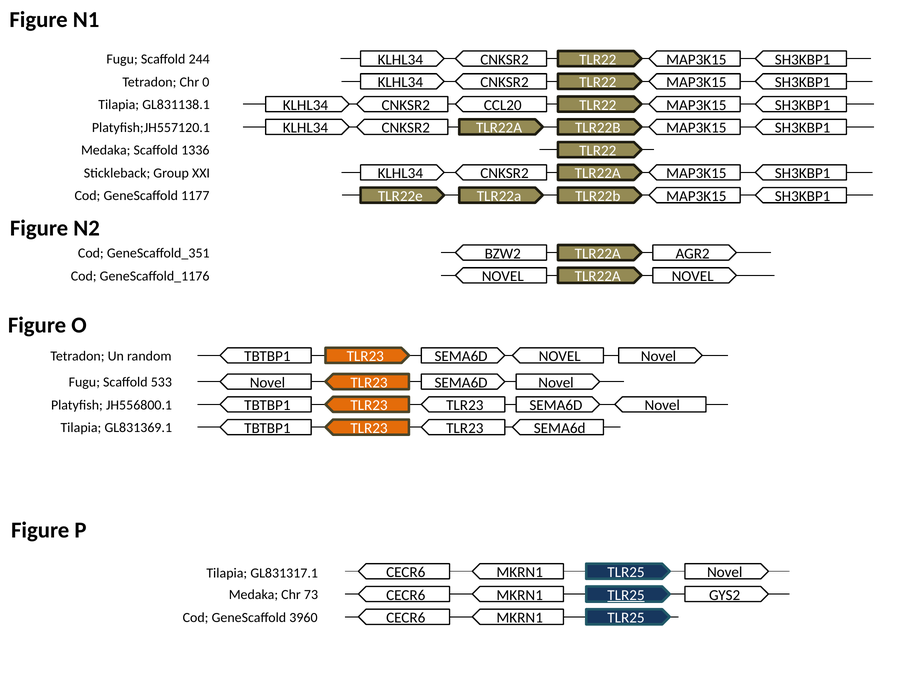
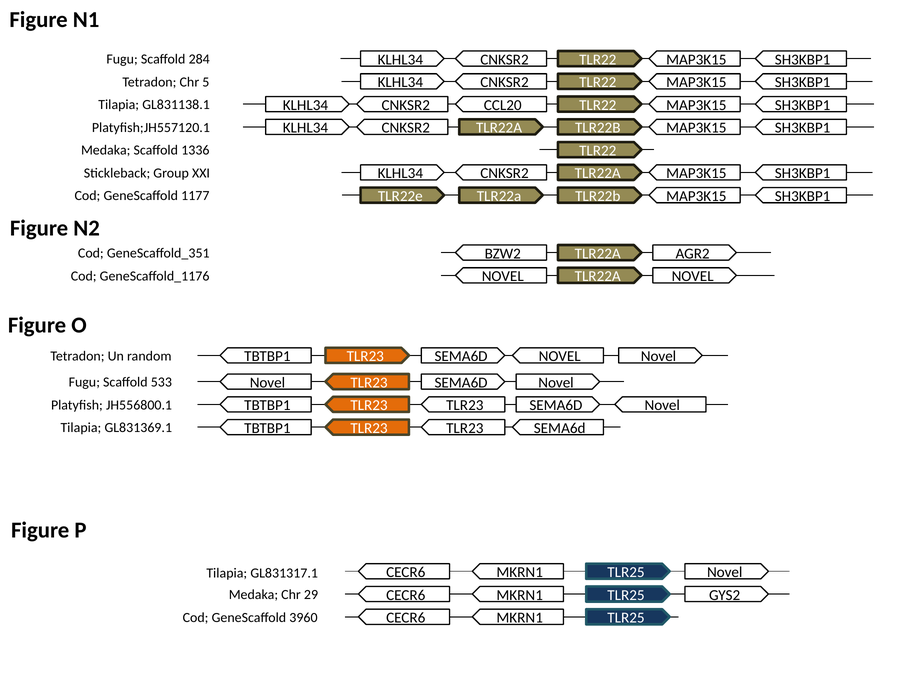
244: 244 -> 284
0: 0 -> 5
TLR25 at (626, 595) underline: present -> none
73: 73 -> 29
